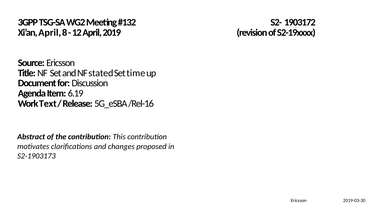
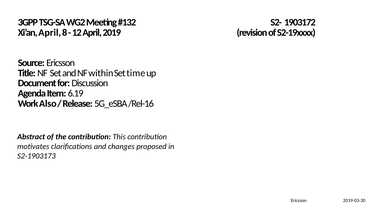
stated: stated -> within
Text: Text -> Also
